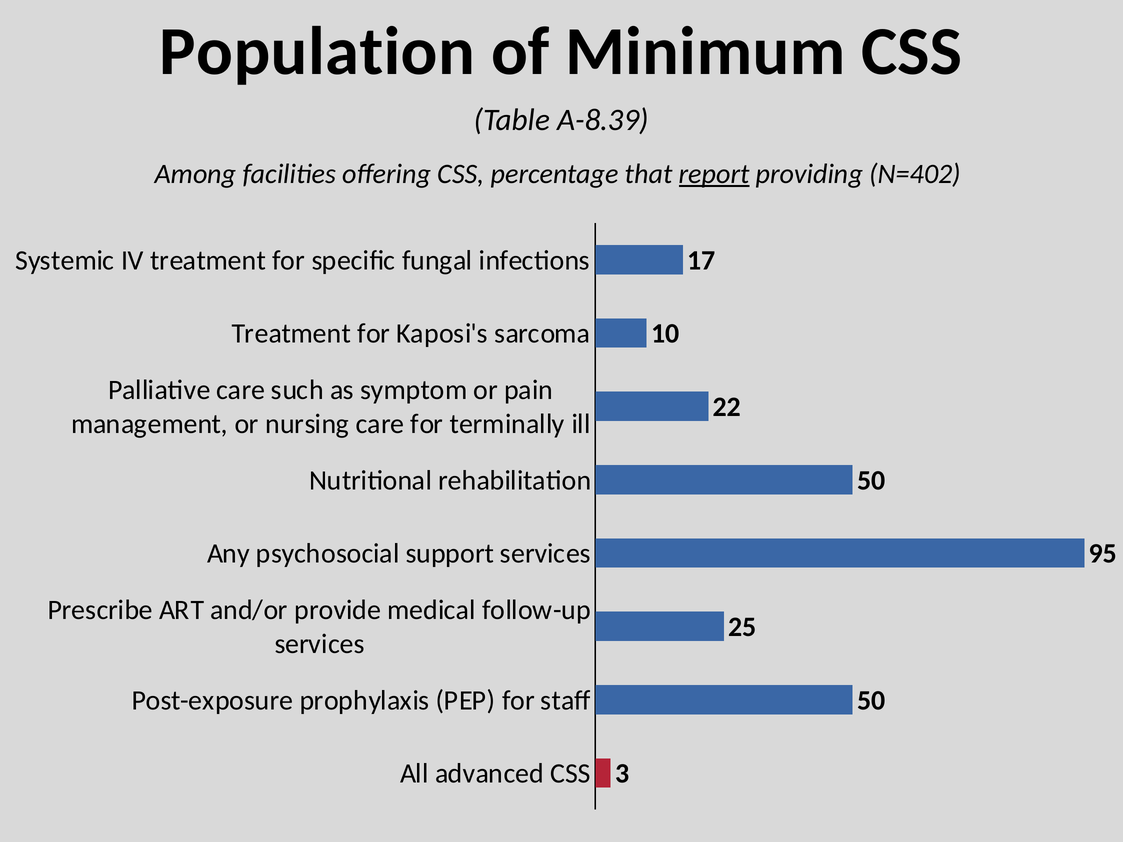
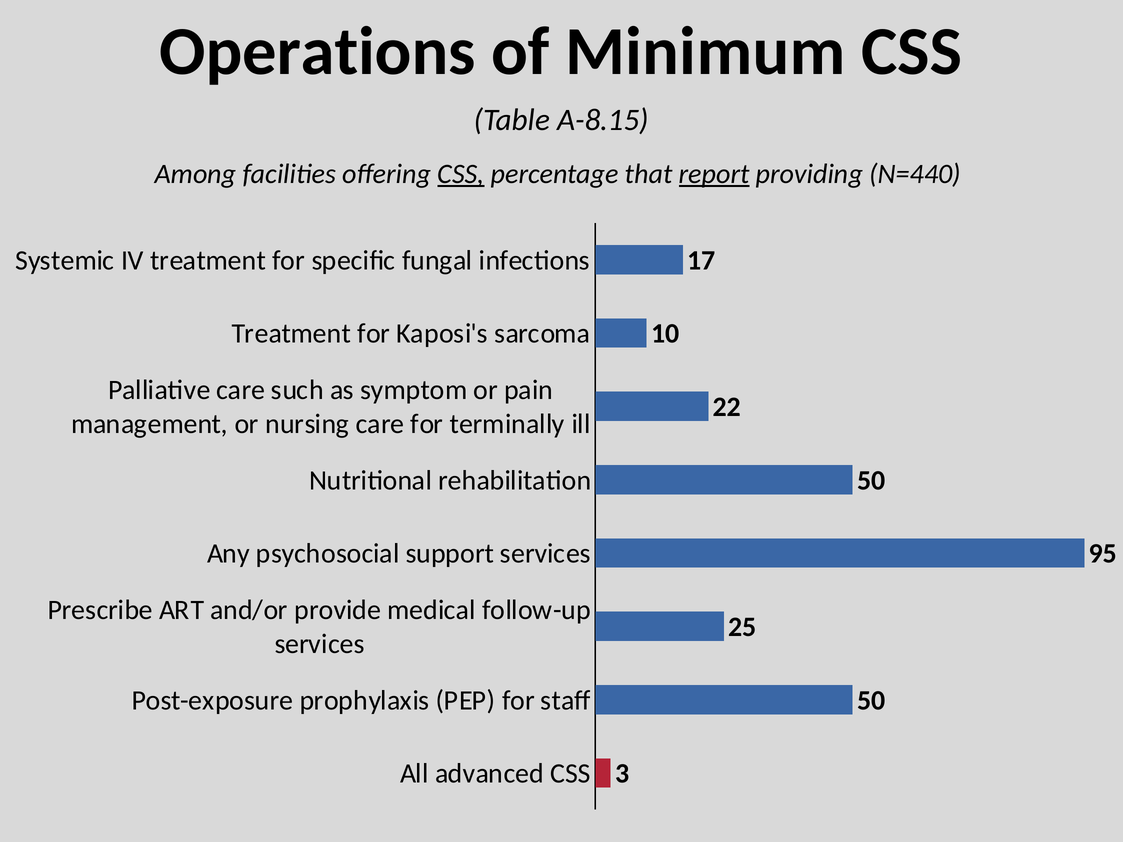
Population: Population -> Operations
A-8.39: A-8.39 -> A-8.15
CSS at (461, 174) underline: none -> present
N=402: N=402 -> N=440
